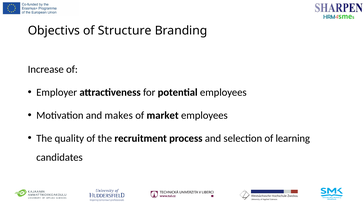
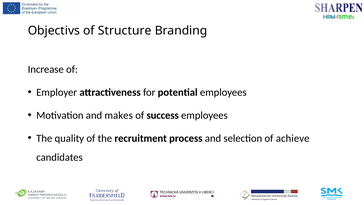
market: market -> success
learning: learning -> achieve
